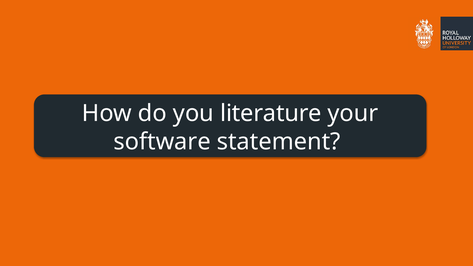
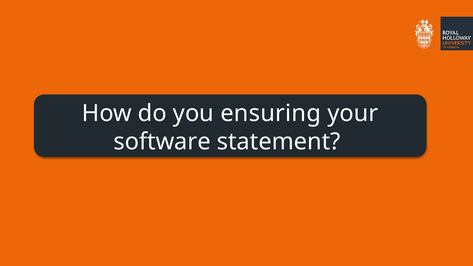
literature: literature -> ensuring
